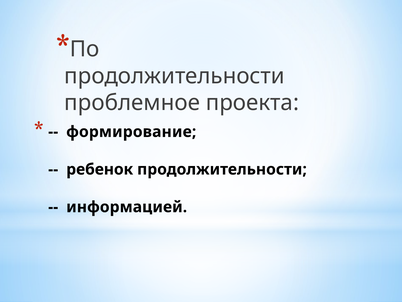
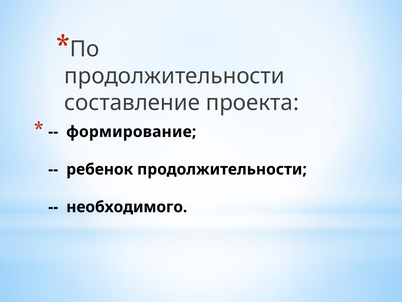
проблемное: проблемное -> составление
информацией: информацией -> необходимого
